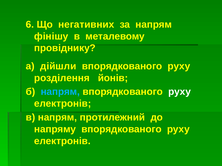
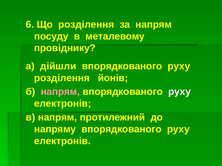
Що негативних: негативних -> розділення
фінішу: фінішу -> посуду
напрям at (60, 92) colour: light blue -> pink
